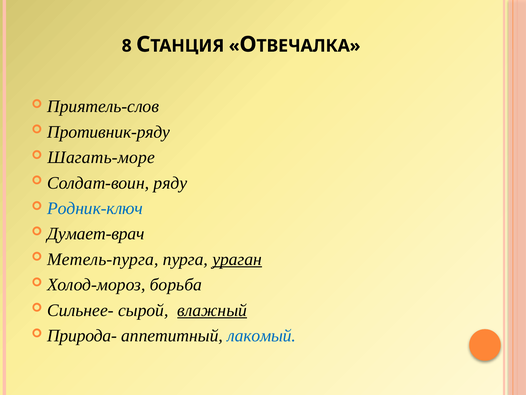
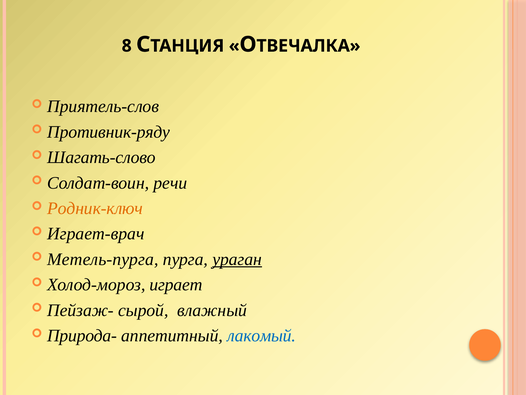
Шагать-море: Шагать-море -> Шагать-слово
ряду: ряду -> речи
Родник-ключ colour: blue -> orange
Думает-врач: Думает-врач -> Играет-врач
борьба: борьба -> играет
Сильнее-: Сильнее- -> Пейзаж-
влажный underline: present -> none
